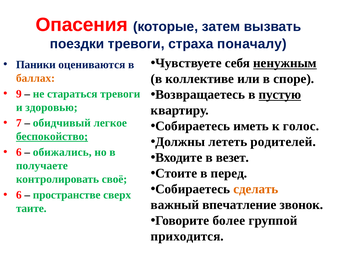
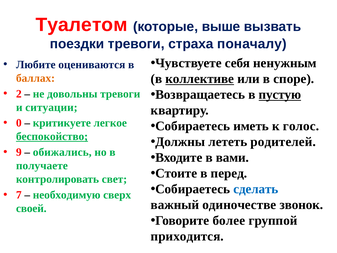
Опасения: Опасения -> Туалетом
затем: затем -> выше
ненужным underline: present -> none
Паники: Паники -> Любите
коллективе underline: none -> present
9: 9 -> 2
стараться: стараться -> довольны
здоровью: здоровью -> ситуации
7: 7 -> 0
обидчивый: обидчивый -> критикуете
6 at (19, 152): 6 -> 9
везет: везет -> вами
своё: своё -> свет
сделать colour: orange -> blue
6 at (19, 195): 6 -> 7
пространстве: пространстве -> необходимую
впечатление: впечатление -> одиночестве
таите: таите -> своей
